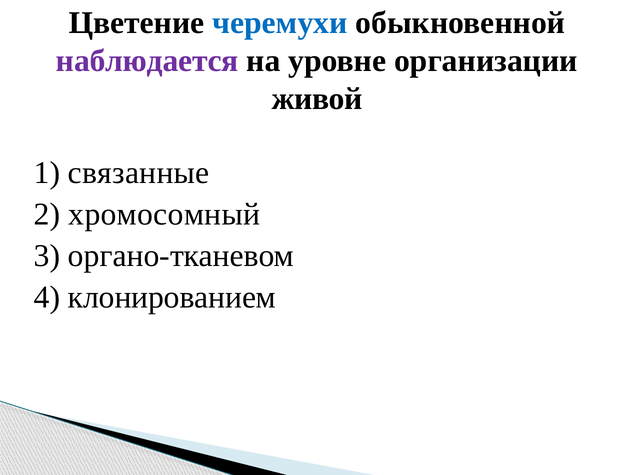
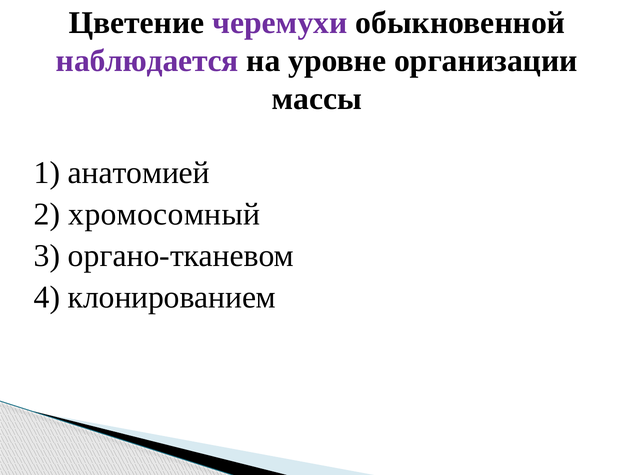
черемухи colour: blue -> purple
живой: живой -> массы
связанные: связанные -> анатомией
